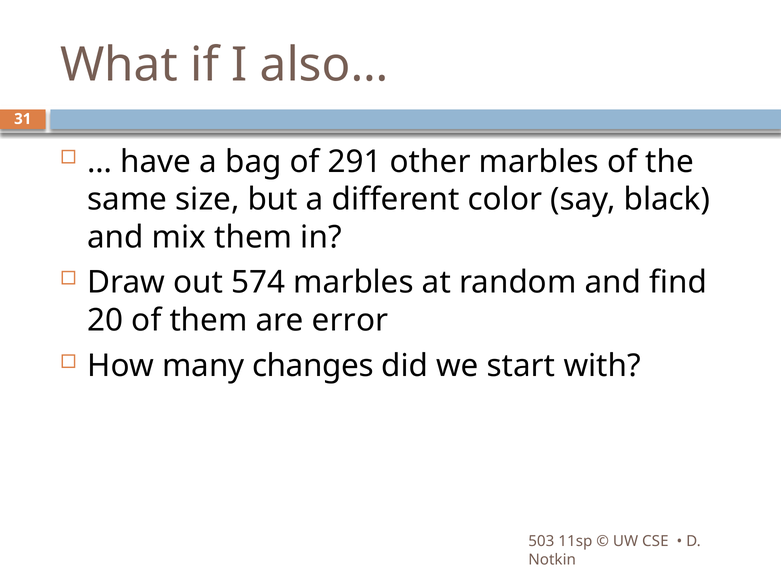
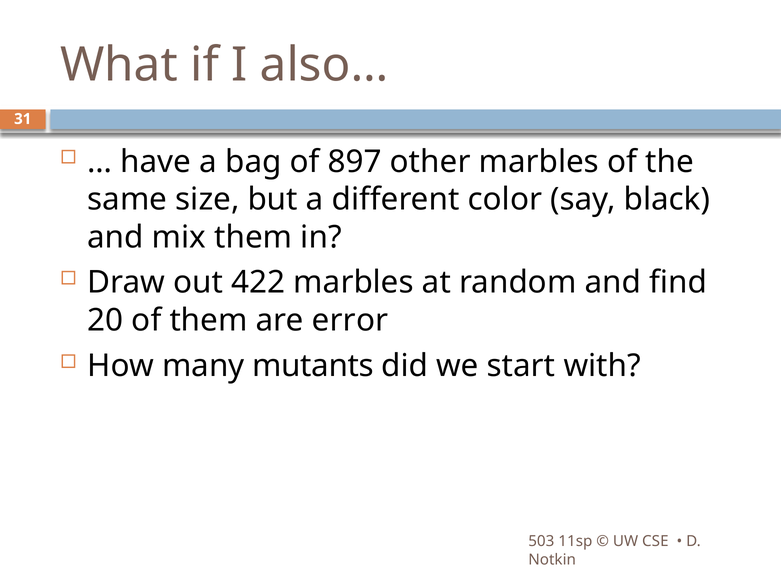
291: 291 -> 897
574: 574 -> 422
changes: changes -> mutants
